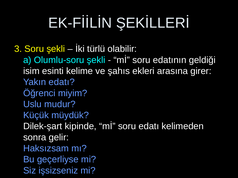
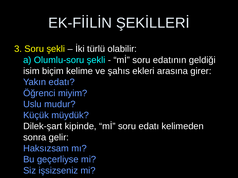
esinti: esinti -> biçim
